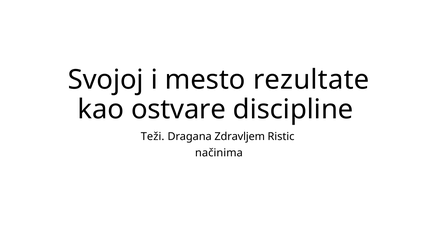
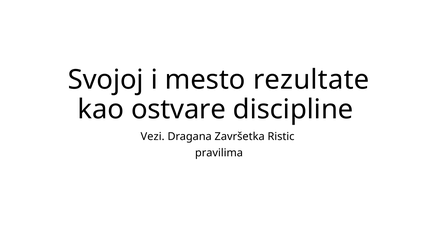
Teži: Teži -> Vezi
Zdravljem: Zdravljem -> Završetka
načinima: načinima -> pravilima
